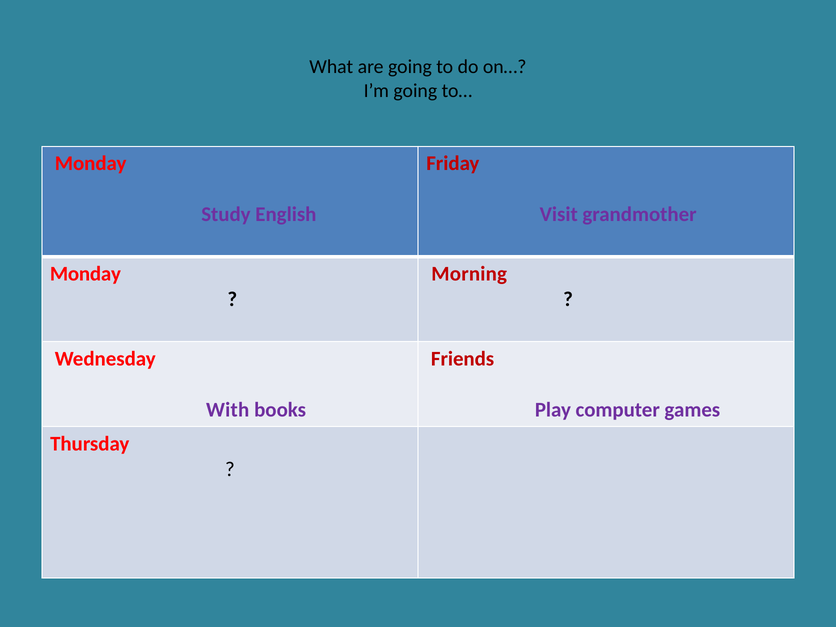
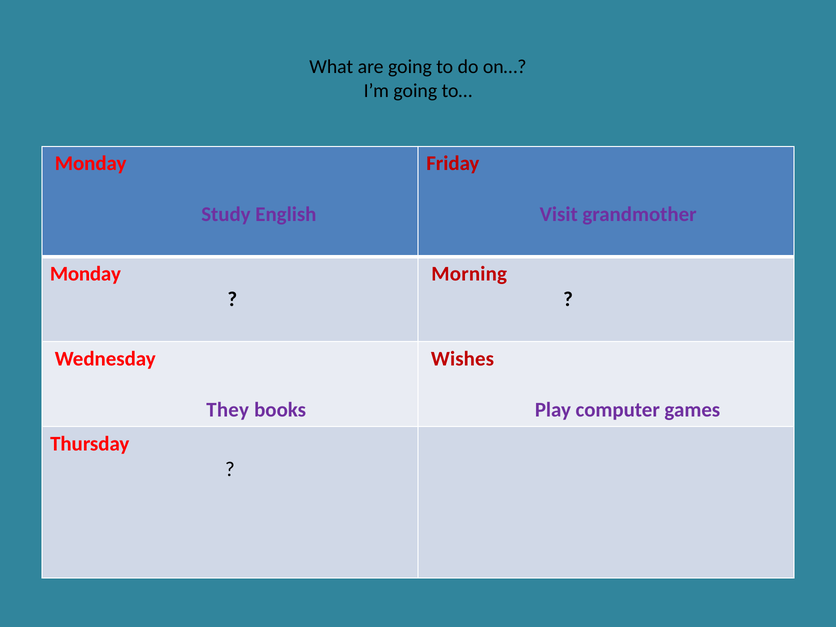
Friends: Friends -> Wishes
With: With -> They
